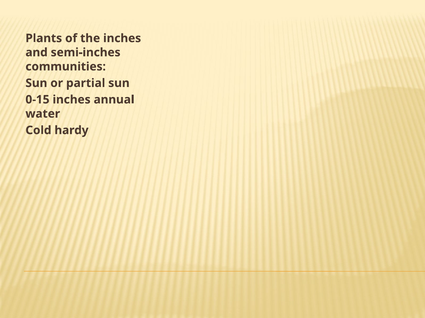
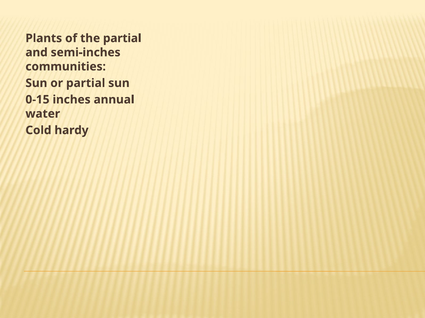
the inches: inches -> partial
